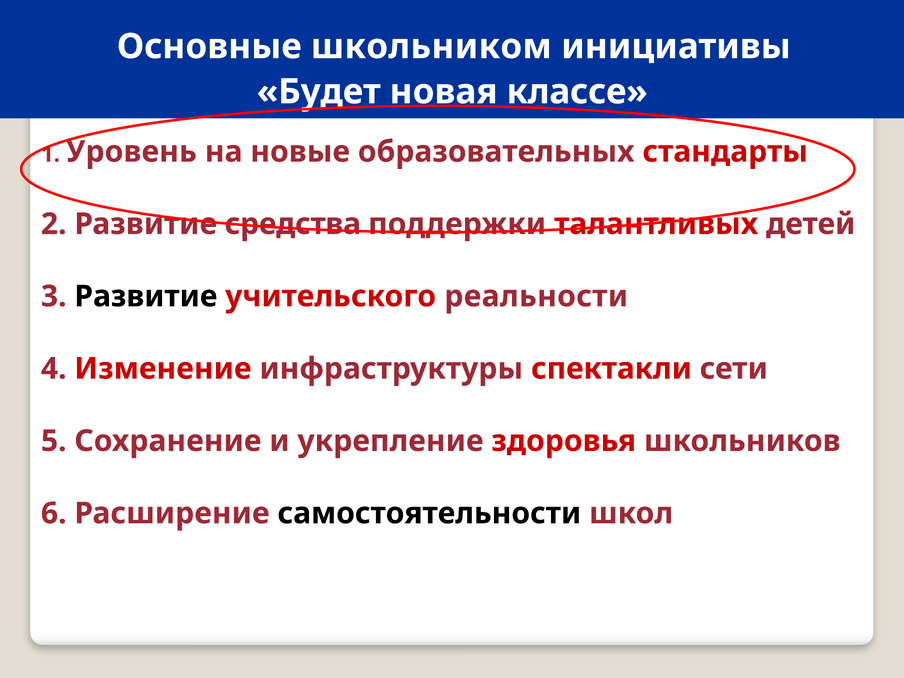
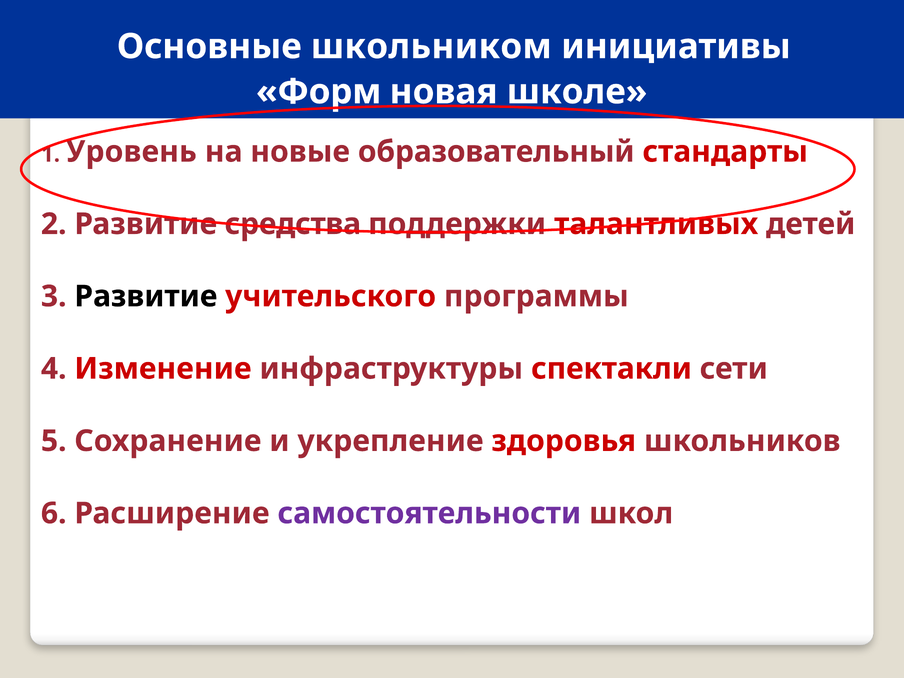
Будет: Будет -> Форм
классе: классе -> школе
образовательных: образовательных -> образовательный
реальности: реальности -> программы
самостоятельности colour: black -> purple
